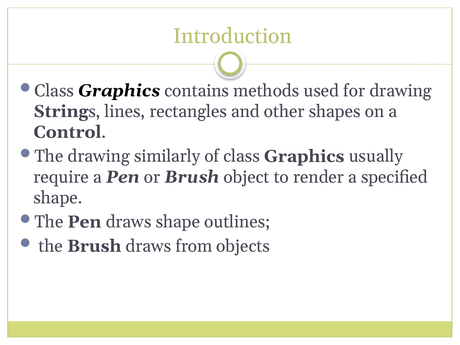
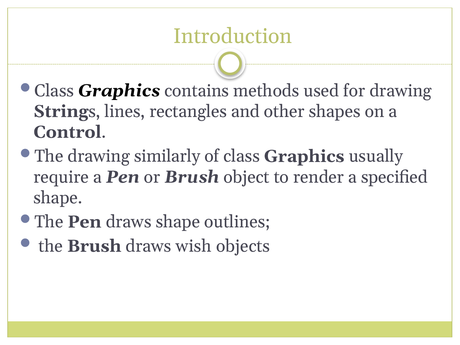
from: from -> wish
